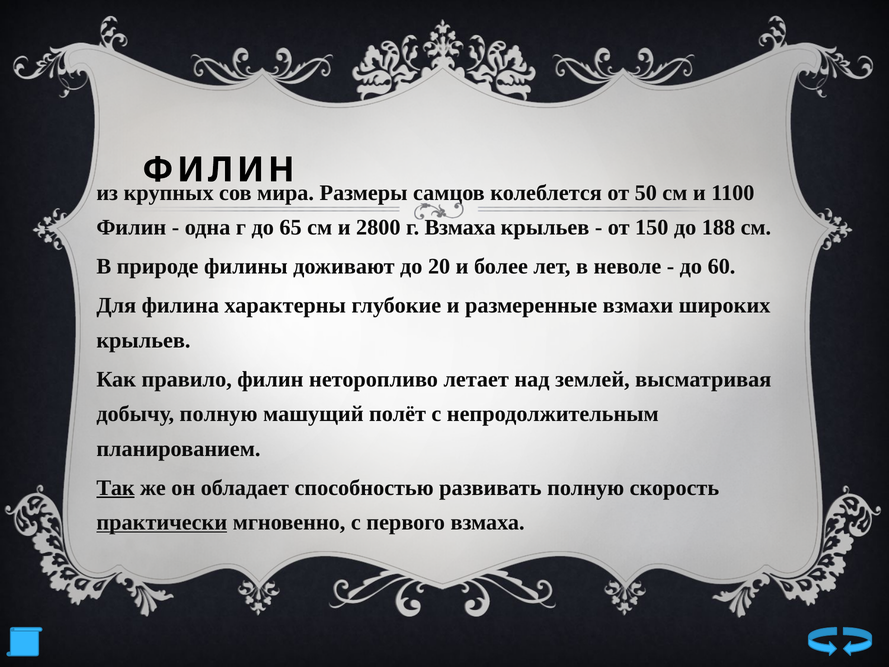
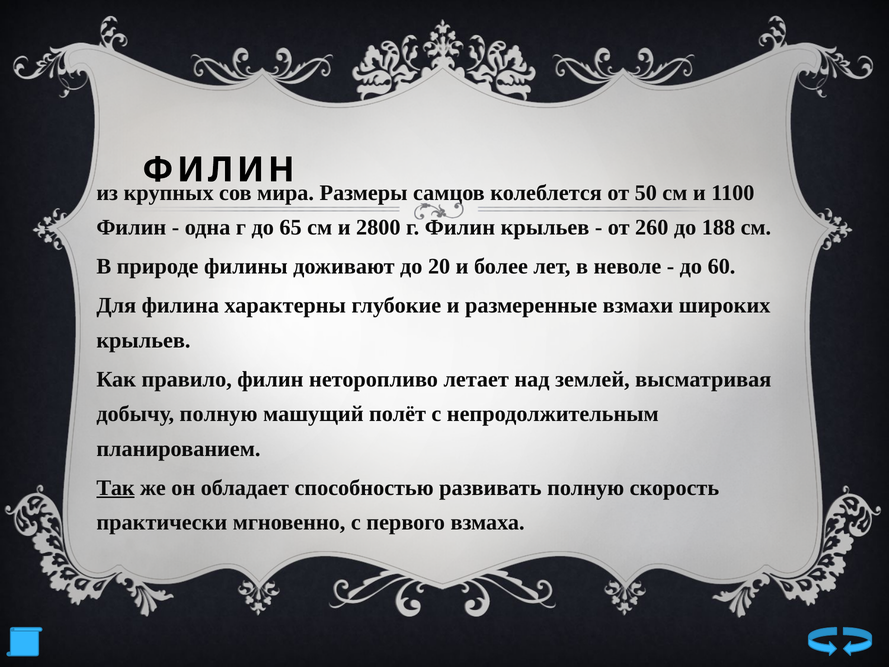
г Взмаха: Взмаха -> Филин
150: 150 -> 260
практически underline: present -> none
